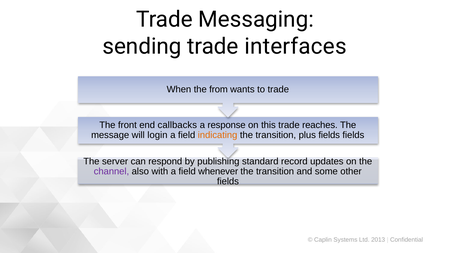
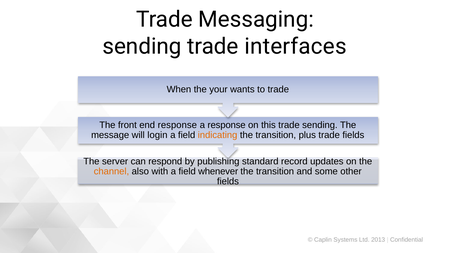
from: from -> your
end callbacks: callbacks -> response
trade reaches: reaches -> sending
plus fields: fields -> trade
channel colour: purple -> orange
